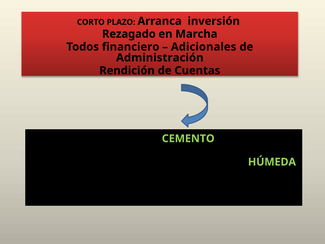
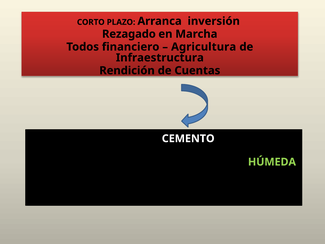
Adicionales: Adicionales -> Agricultura
Administración: Administración -> Infraestructura
CEMENTO colour: light green -> white
